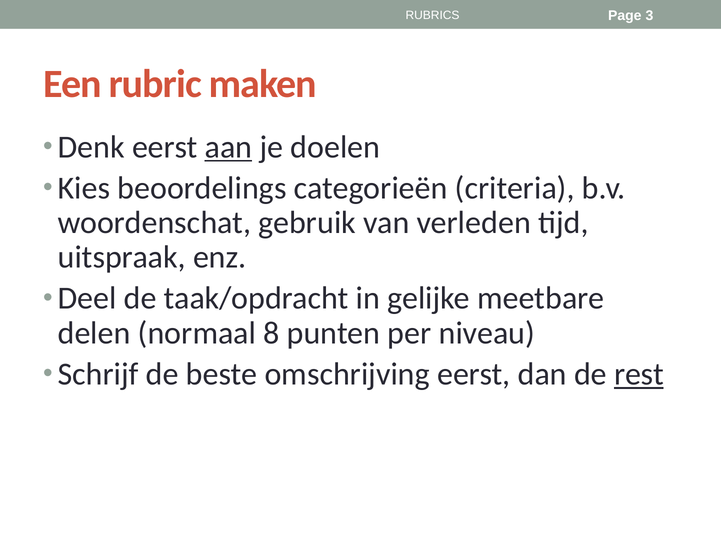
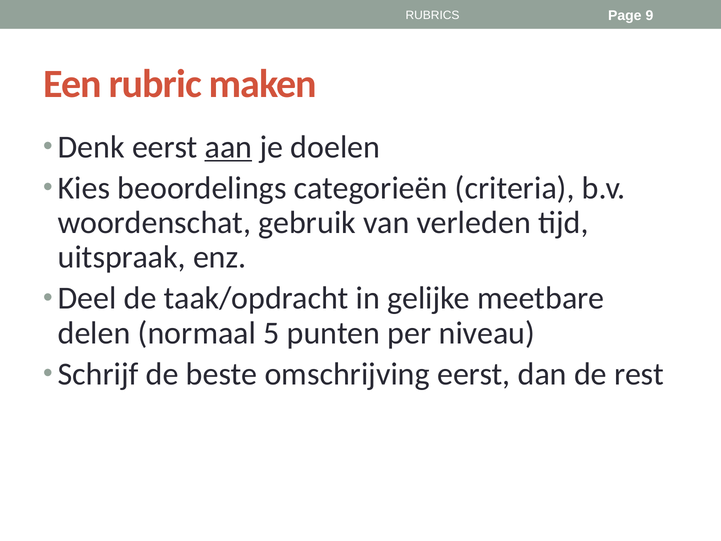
3: 3 -> 9
8: 8 -> 5
rest underline: present -> none
